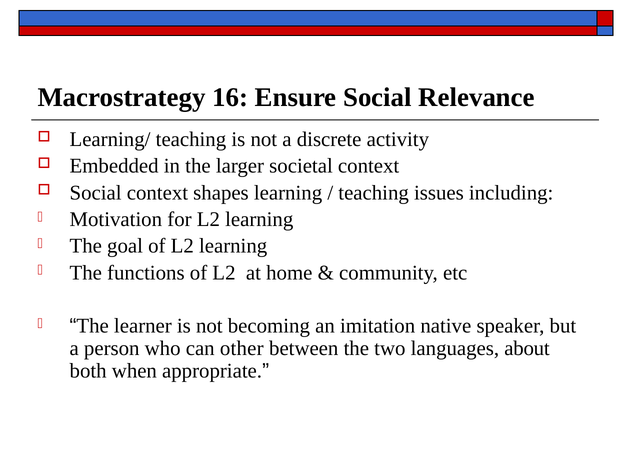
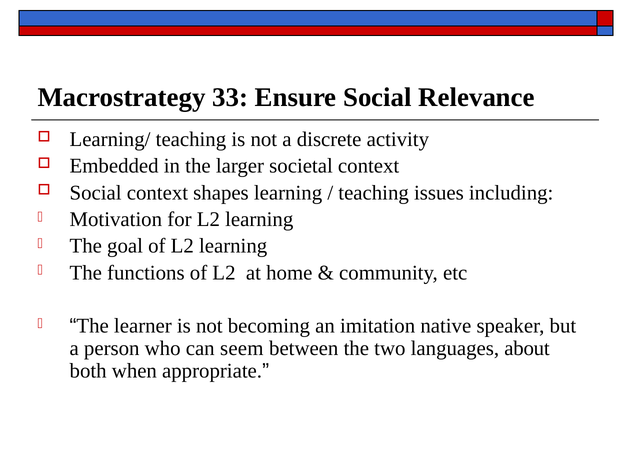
16: 16 -> 33
other: other -> seem
